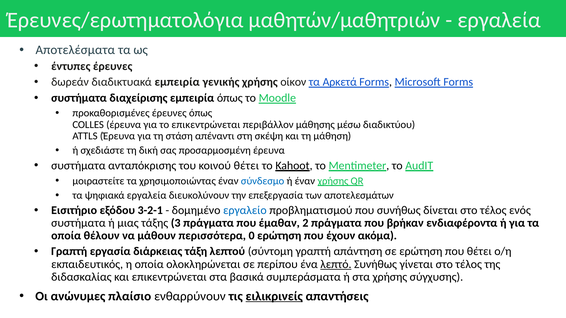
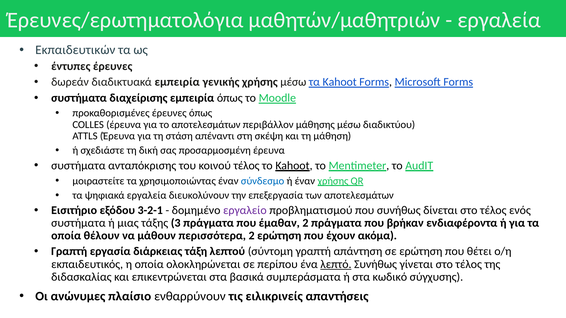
Αποτελέσματα: Αποτελέσματα -> Εκπαιδευτικών
χρήσης οίκον: οίκον -> μέσω
τα Αρκετά: Αρκετά -> Kahoot
το επικεντρώνεται: επικεντρώνεται -> αποτελεσμάτων
κοινού θέτει: θέτει -> τέλος
εργαλείο colour: blue -> purple
περισσότερα 0: 0 -> 2
στα χρήσης: χρήσης -> κωδικό
ειλικρινείς underline: present -> none
